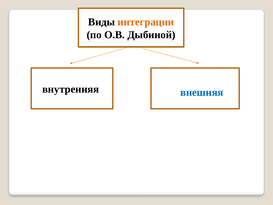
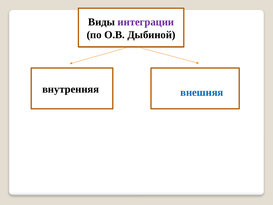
интеграции colour: orange -> purple
